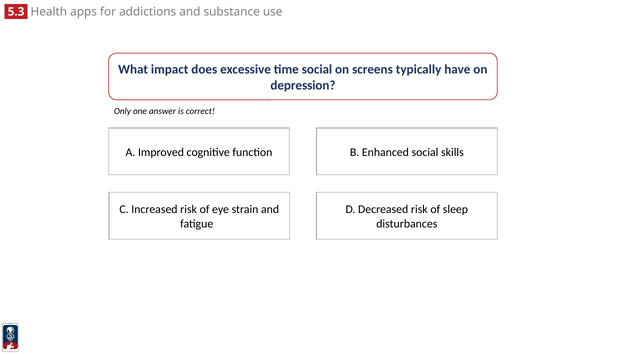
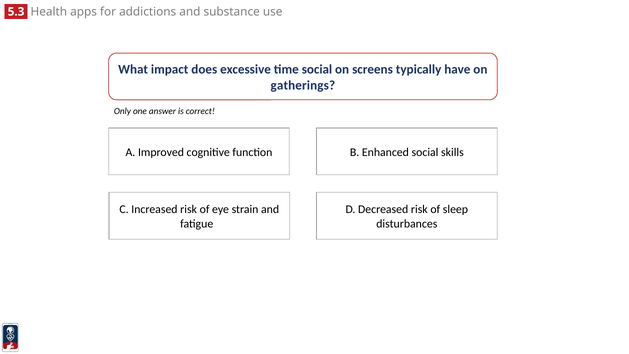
depression: depression -> gatherings
